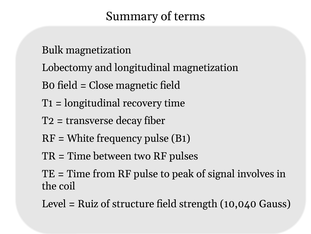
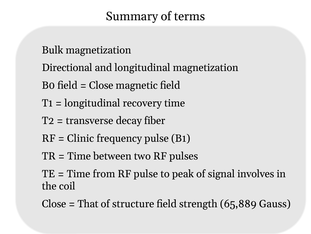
Lobectomy: Lobectomy -> Directional
White: White -> Clinic
Level at (54, 203): Level -> Close
Ruiz: Ruiz -> That
10,040: 10,040 -> 65,889
